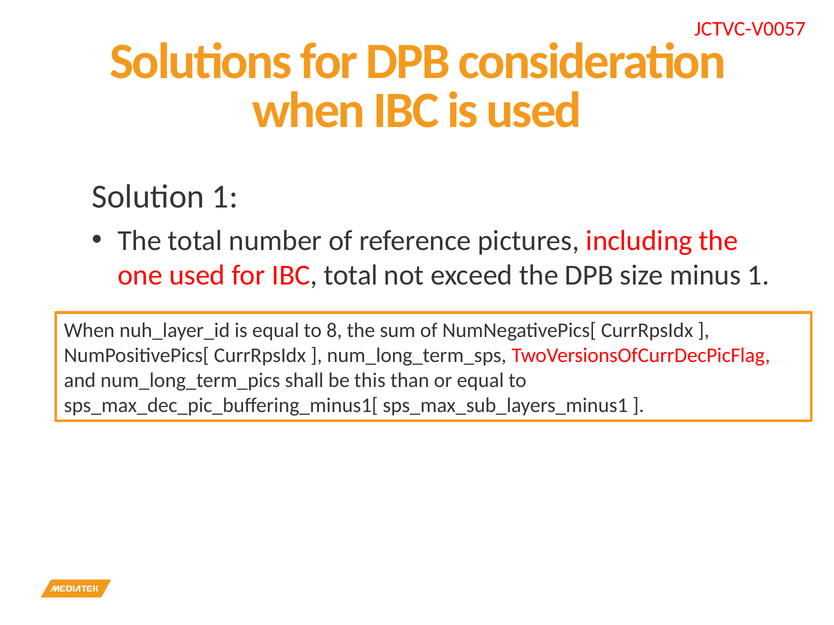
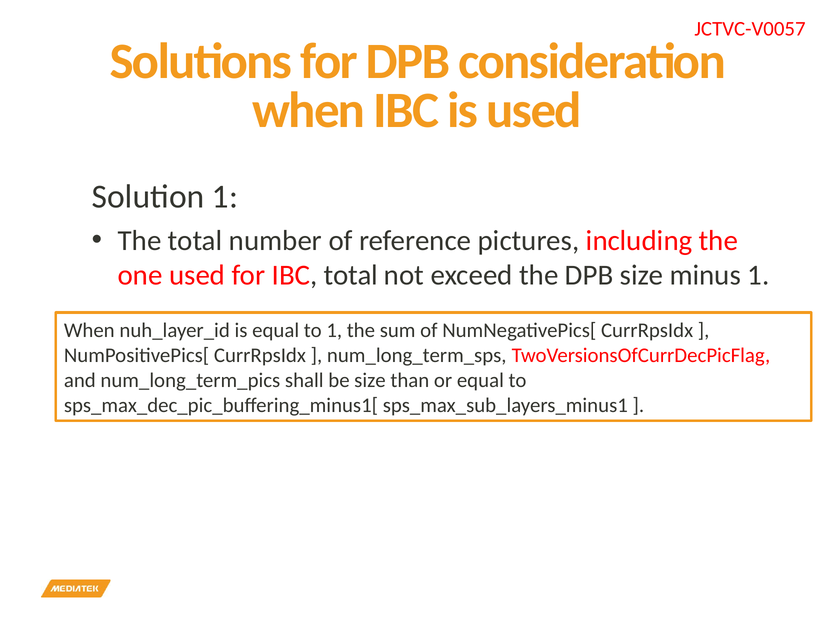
to 8: 8 -> 1
be this: this -> size
